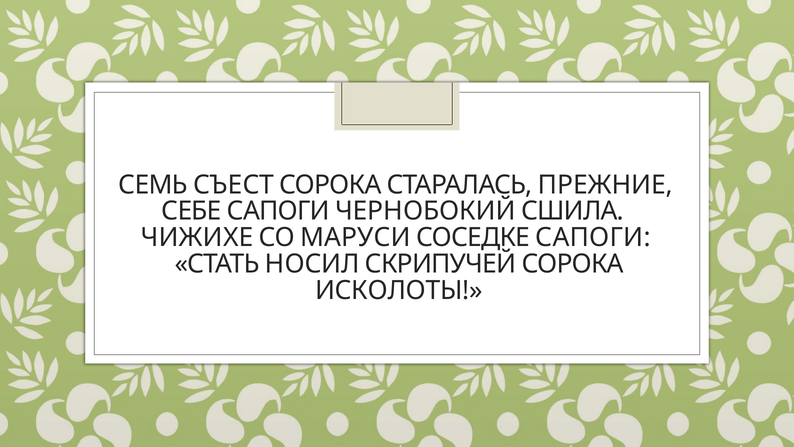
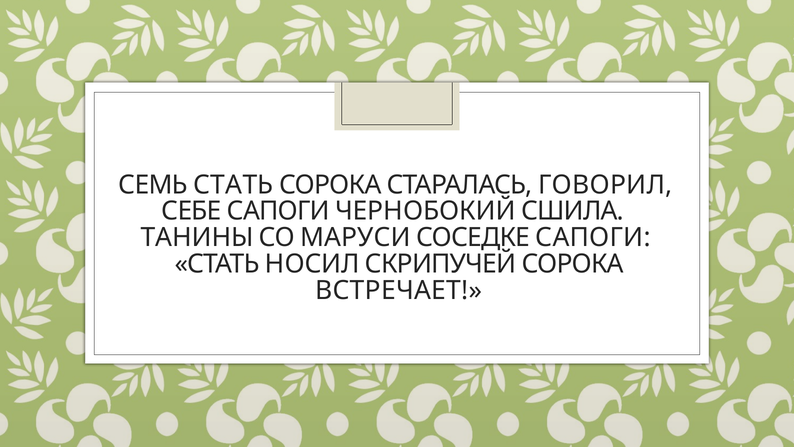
СЕМЬ СЪЕСТ: СЪЕСТ -> СТАТЬ
ПРЕЖНИЕ: ПРЕЖНИЕ -> ГОВОРИЛ
ЧИЖИХЕ: ЧИЖИХЕ -> ТАНИНЫ
ИСКОЛОТЫ: ИСКОЛОТЫ -> ВСТРЕЧАЕТ
